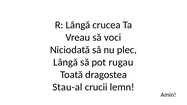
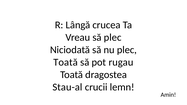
să voci: voci -> plec
Lângă at (66, 62): Lângă -> Toată
